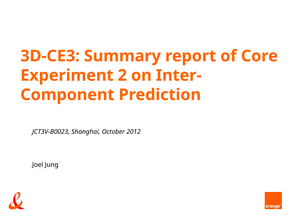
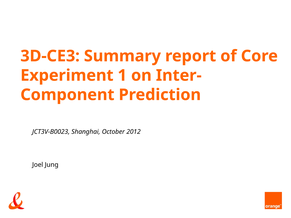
2: 2 -> 1
